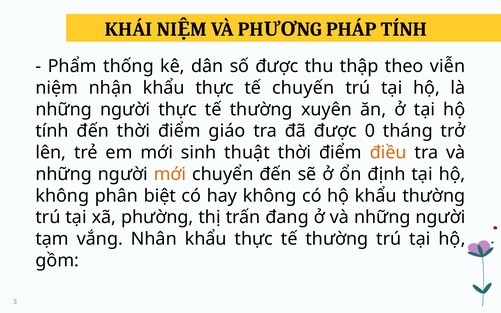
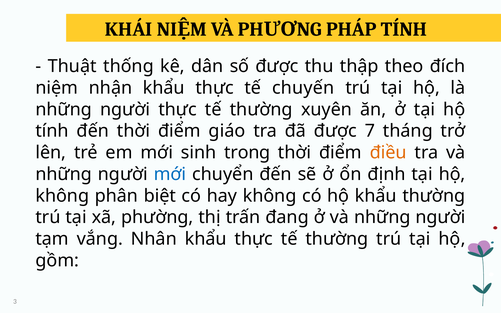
Phẩm: Phẩm -> Thuật
viễn: viễn -> đích
0: 0 -> 7
thuật: thuật -> trong
mới at (170, 174) colour: orange -> blue
